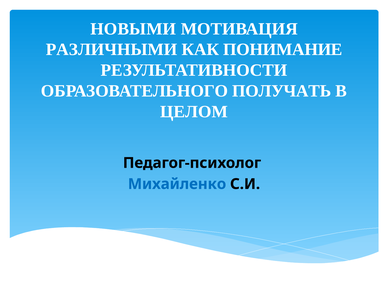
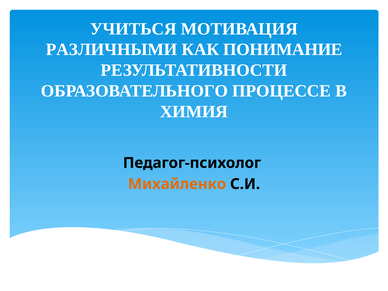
НОВЫМИ: НОВЫМИ -> УЧИТЬСЯ
ПОЛУЧАТЬ: ПОЛУЧАТЬ -> ПРОЦЕССЕ
ЦЕЛОМ: ЦЕЛОМ -> ХИМИЯ
Михайленко colour: blue -> orange
